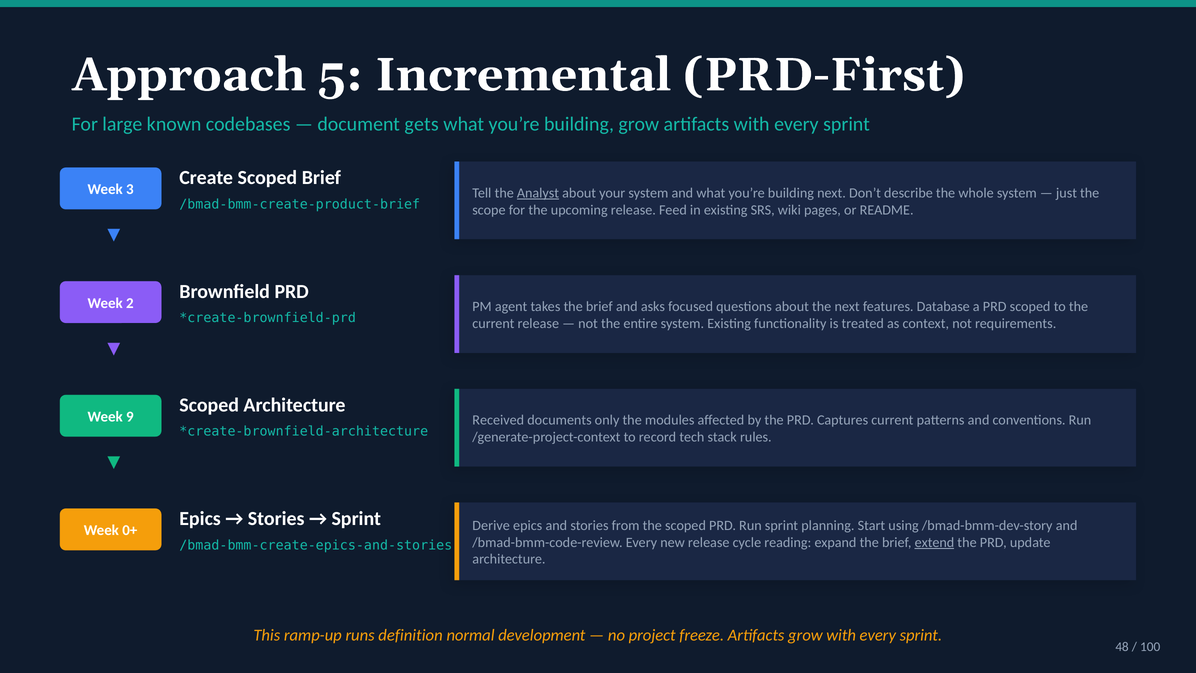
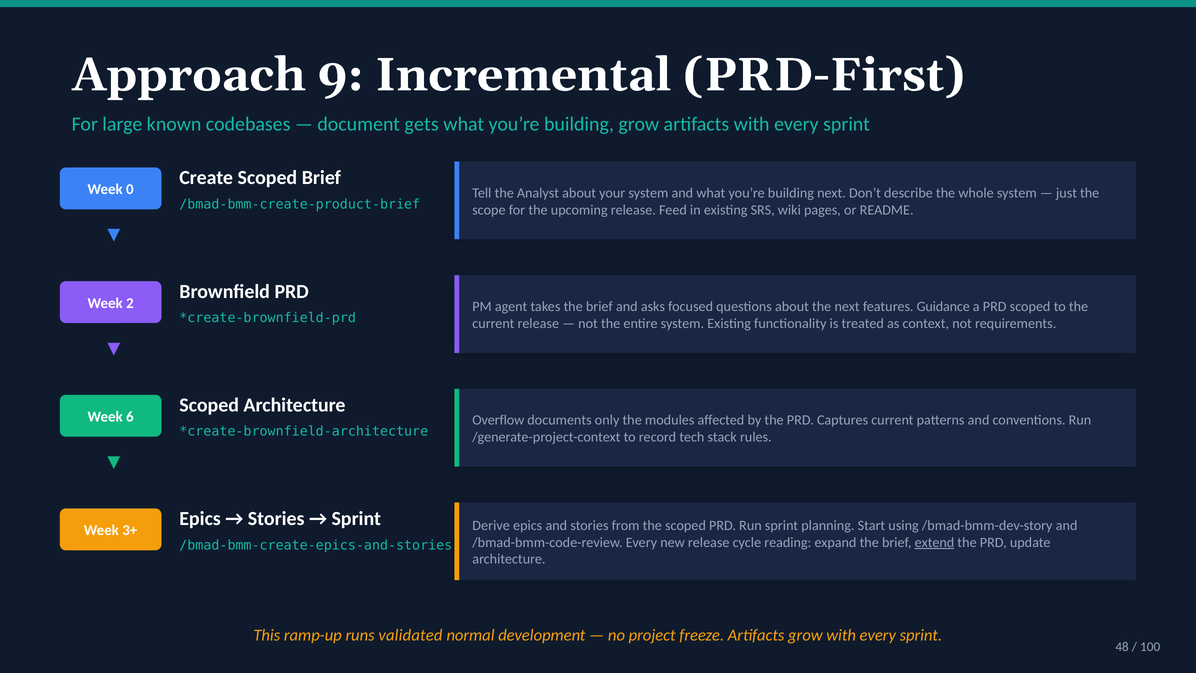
5: 5 -> 9
3: 3 -> 0
Analyst underline: present -> none
Database: Database -> Guidance
9: 9 -> 6
Received: Received -> Overflow
0+: 0+ -> 3+
definition: definition -> validated
